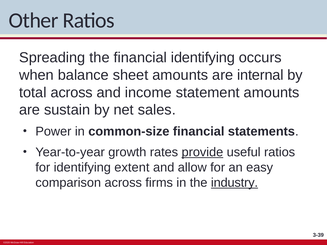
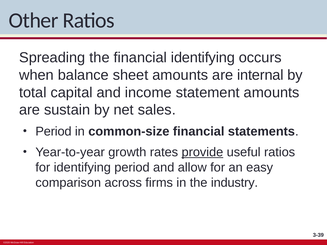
total across: across -> capital
Power at (53, 132): Power -> Period
identifying extent: extent -> period
industry underline: present -> none
